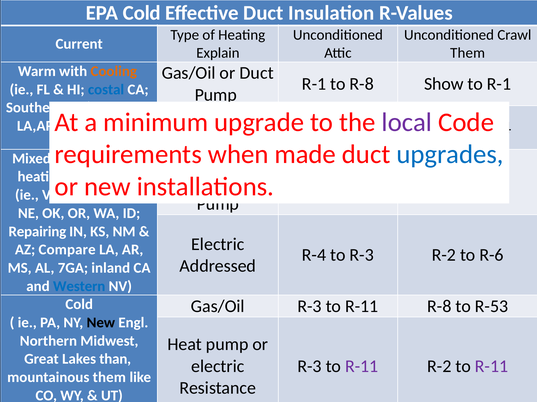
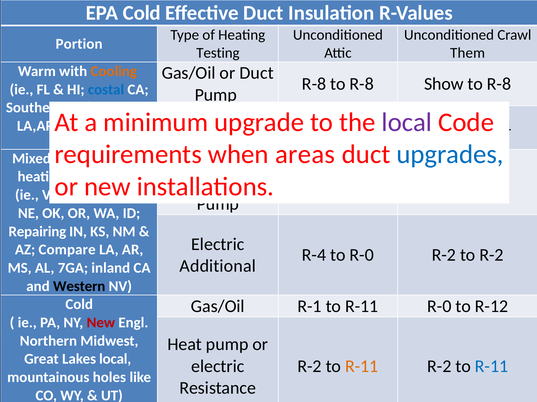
Current: Current -> Portion
Explain: Explain -> Testing
R-1 at (314, 84): R-1 -> R-8
R-1 at (499, 84): R-1 -> R-8
made: made -> areas
to R-3: R-3 -> R-0
to R-6: R-6 -> R-2
Addressed: Addressed -> Additional
Western colour: blue -> black
Gas/Oil R-3: R-3 -> R-1
R-11 R-8: R-8 -> R-0
R-53: R-53 -> R-12
New at (101, 323) colour: black -> red
Lakes than: than -> local
R-3 at (310, 367): R-3 -> R-2
R-11 at (362, 367) colour: purple -> orange
R-11 at (491, 367) colour: purple -> blue
mountainous them: them -> holes
